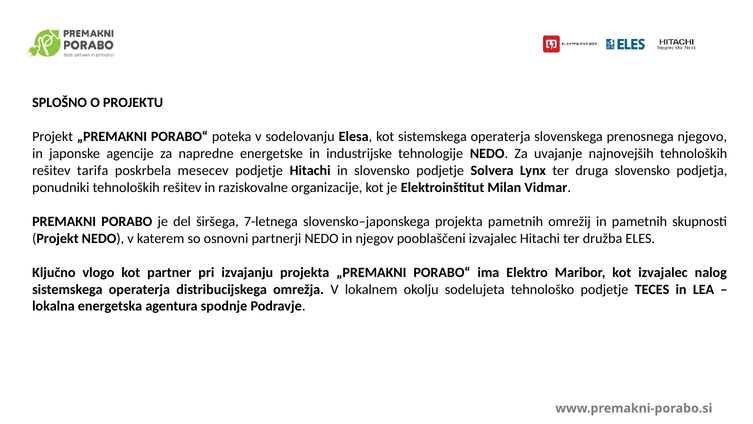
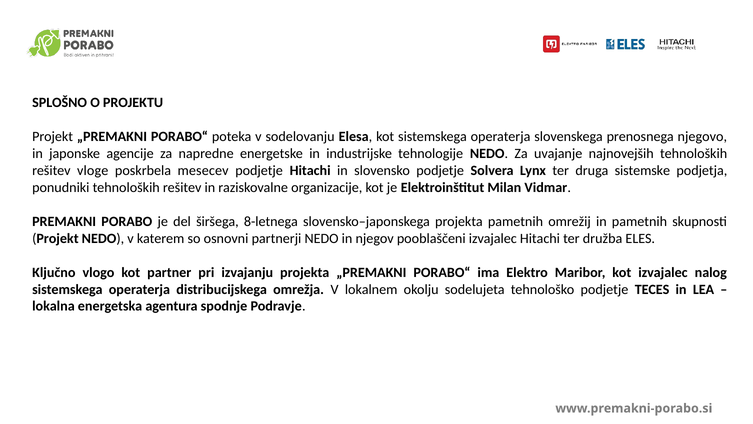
tarifa: tarifa -> vloge
druga slovensko: slovensko -> sistemske
7-letnega: 7-letnega -> 8-letnega
